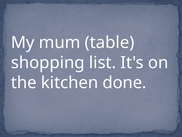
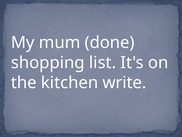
table: table -> done
done: done -> write
